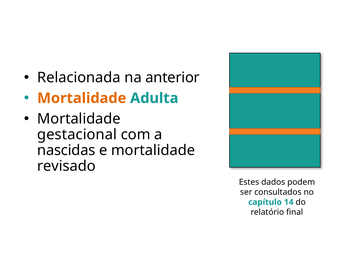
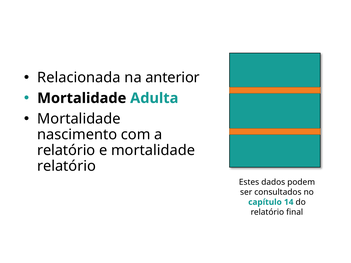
Mortalidade at (82, 98) colour: orange -> black
gestacional: gestacional -> nascimento
nascidas at (66, 151): nascidas -> relatório
revisado at (66, 166): revisado -> relatório
